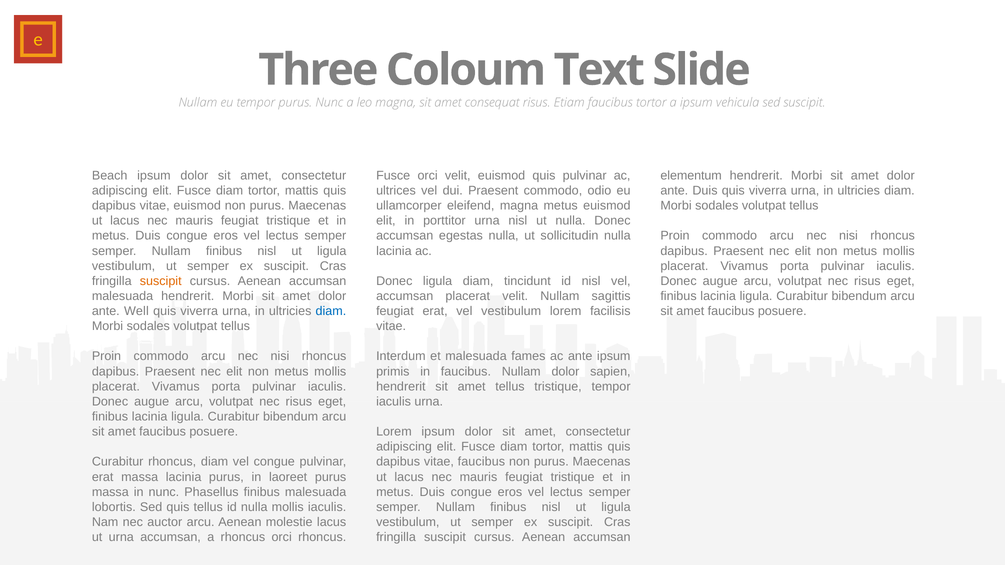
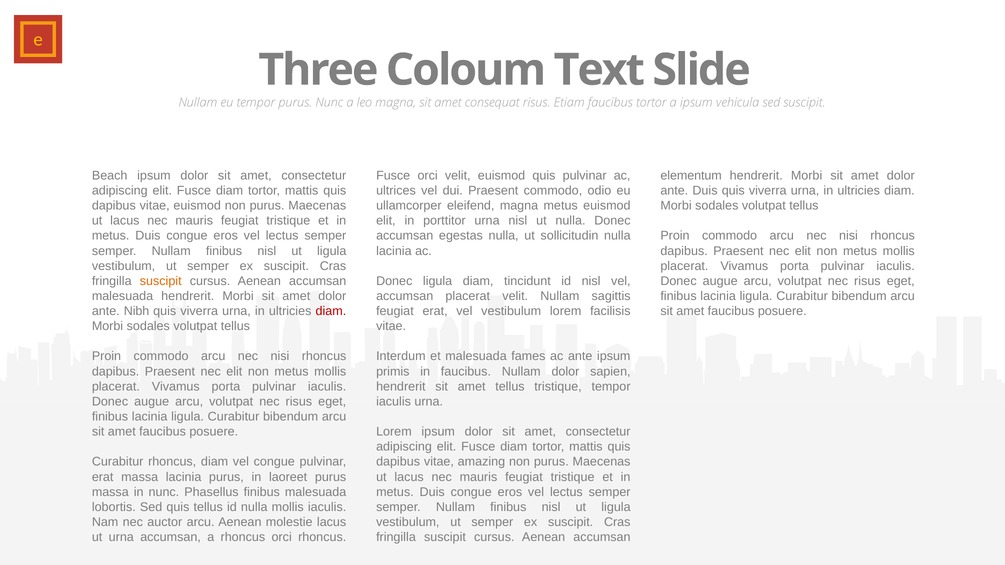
Well: Well -> Nibh
diam at (331, 311) colour: blue -> red
vitae faucibus: faucibus -> amazing
